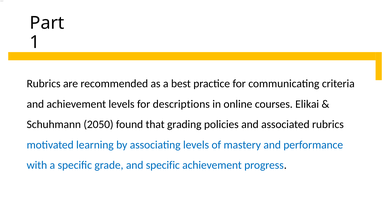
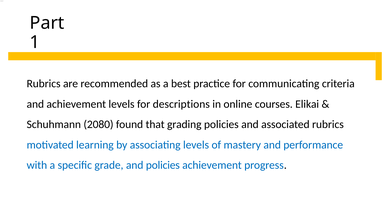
2050: 2050 -> 2080
and specific: specific -> policies
